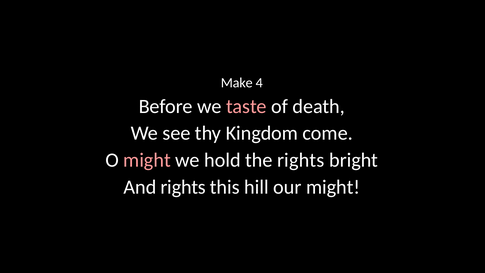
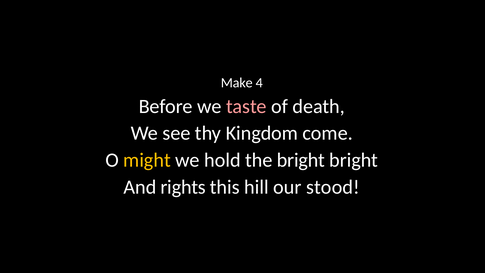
might at (147, 160) colour: pink -> yellow
the rights: rights -> bright
our might: might -> stood
